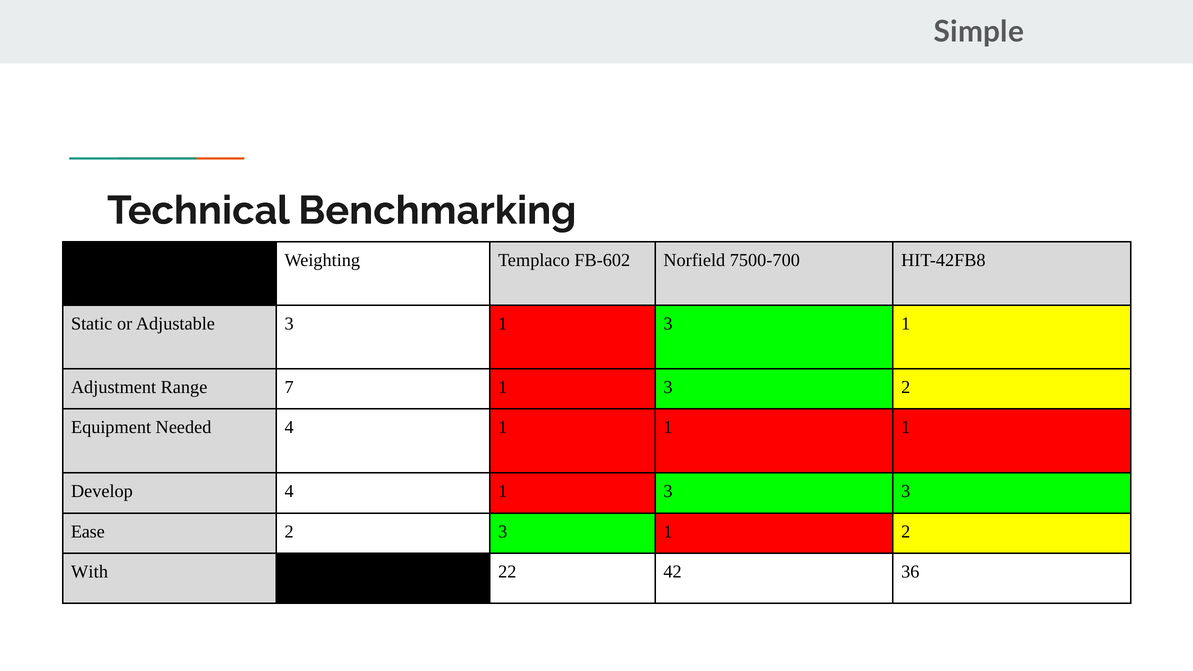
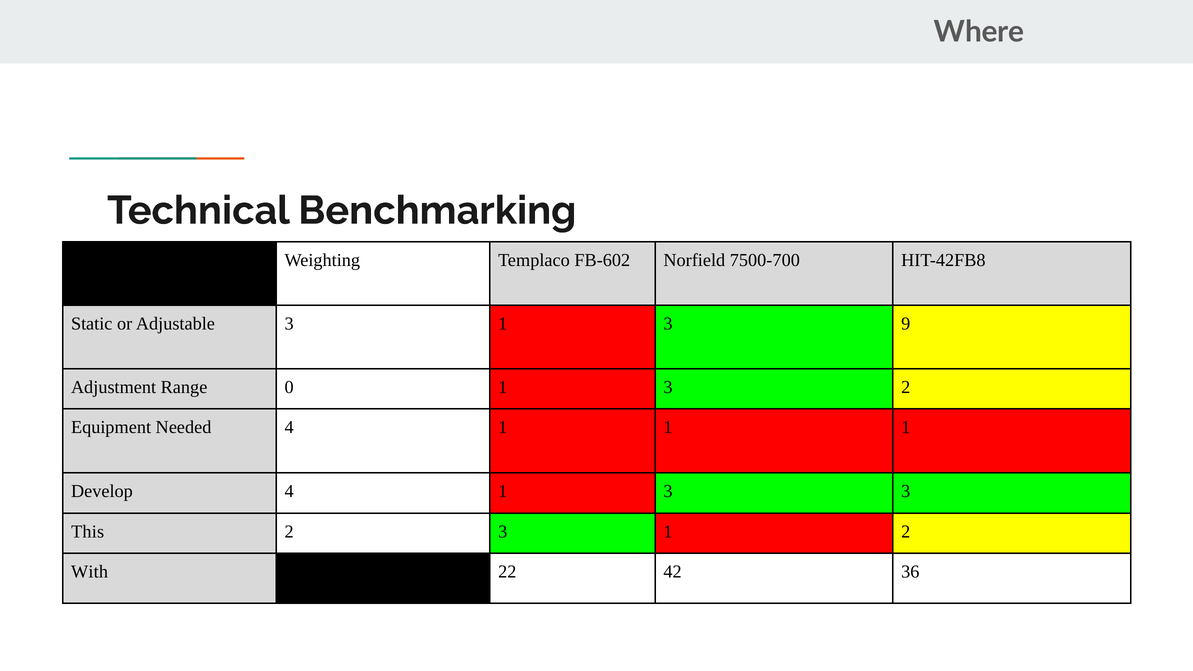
Simple: Simple -> Where
1 3 1: 1 -> 9
7: 7 -> 0
Ease: Ease -> This
